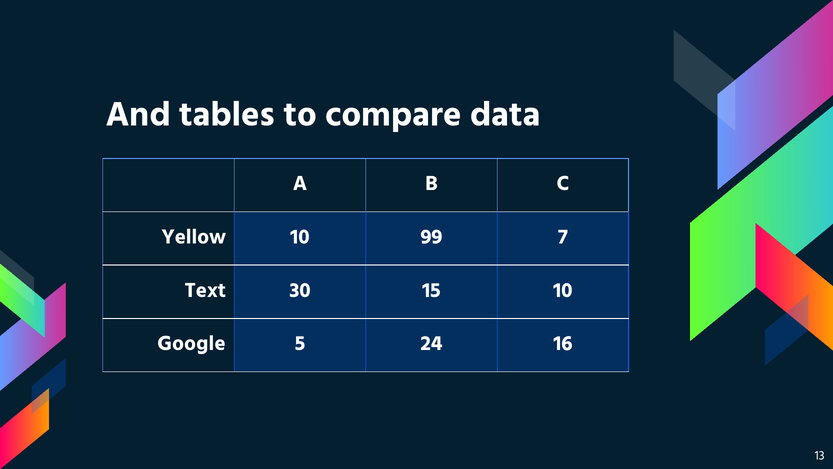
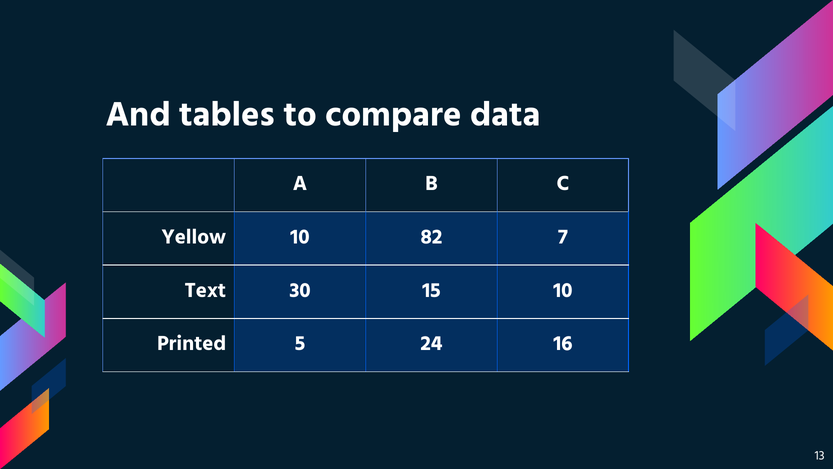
99: 99 -> 82
Google: Google -> Printed
